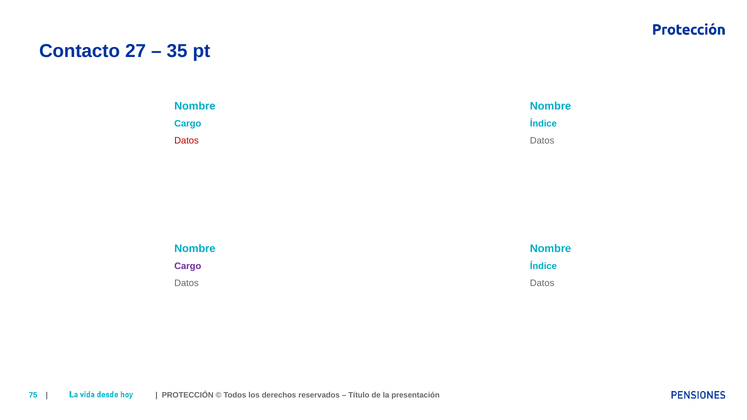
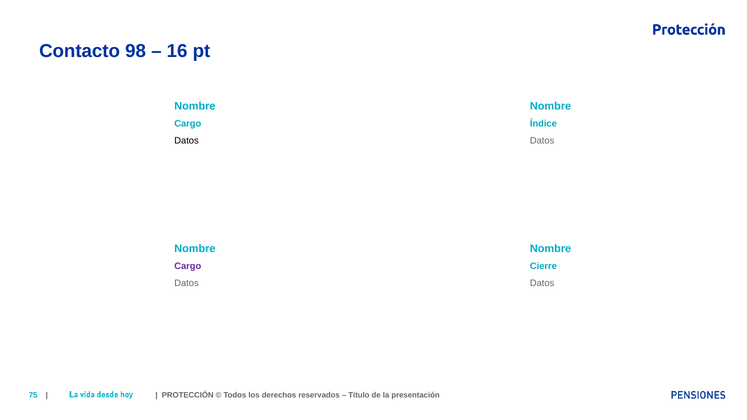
27: 27 -> 98
35: 35 -> 16
Datos at (187, 141) colour: red -> black
Índice at (543, 266): Índice -> Cierre
